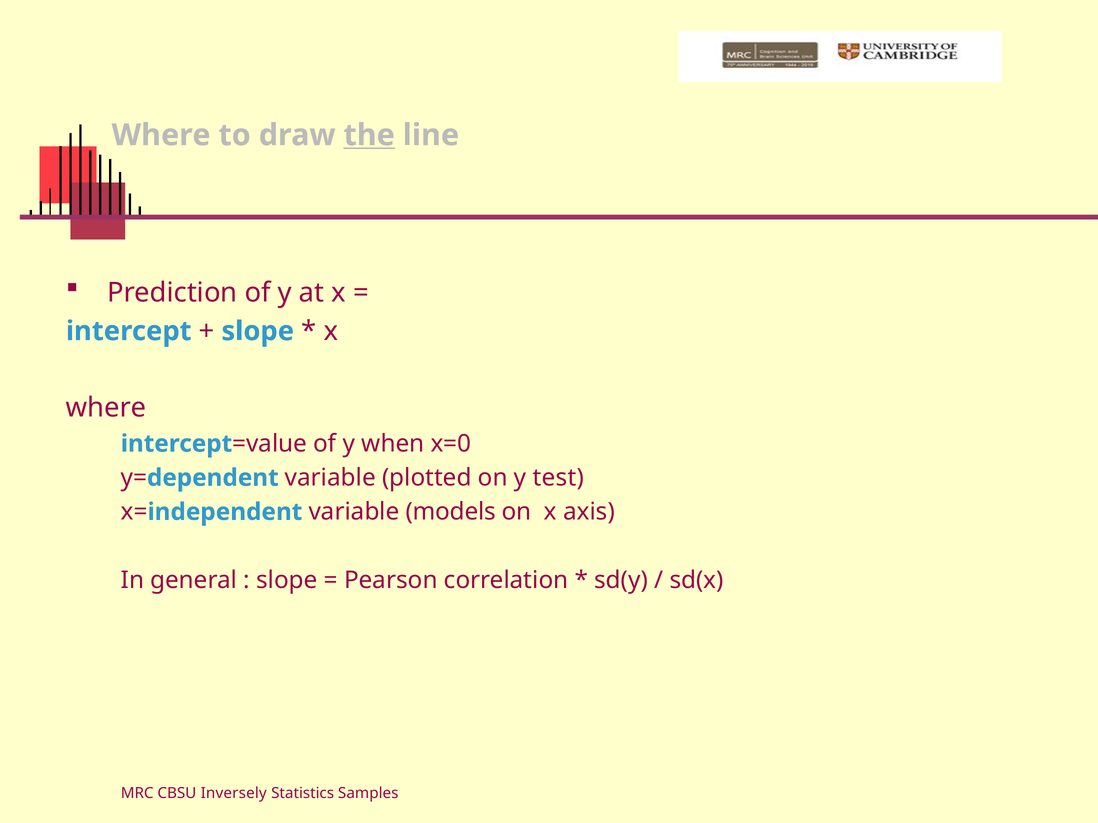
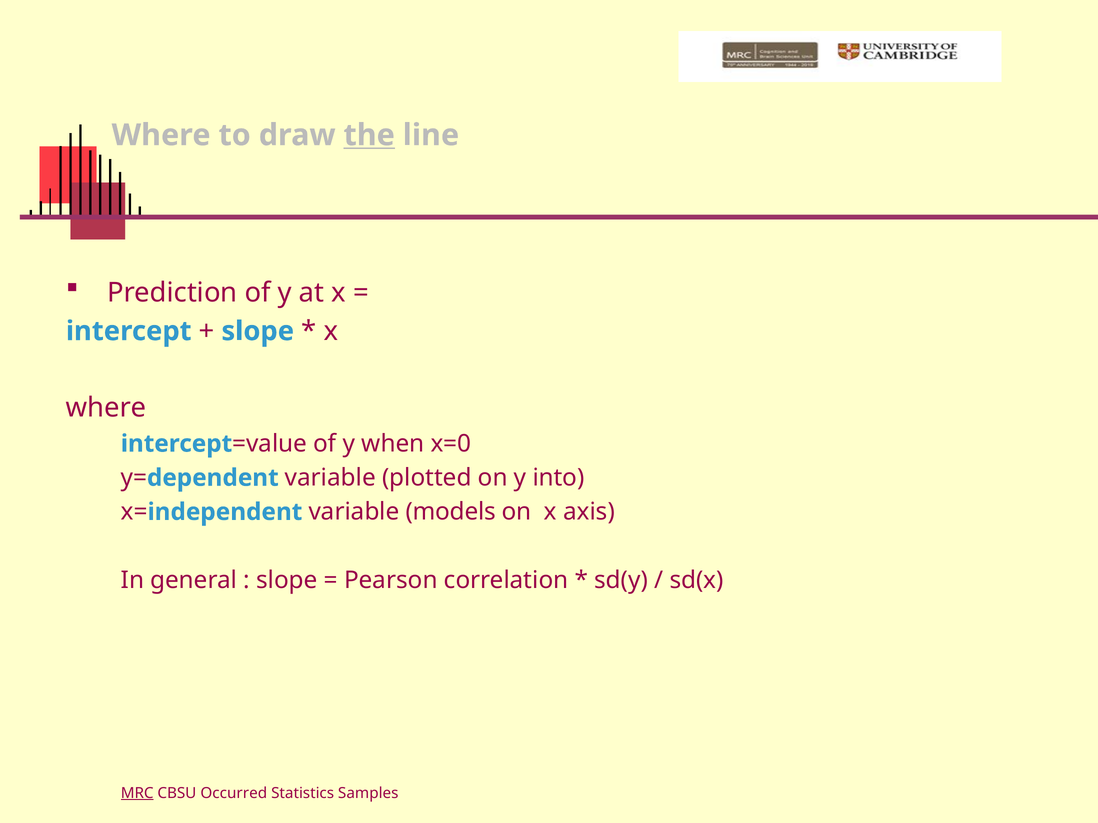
test: test -> into
MRC underline: none -> present
Inversely: Inversely -> Occurred
